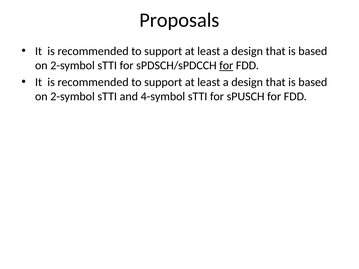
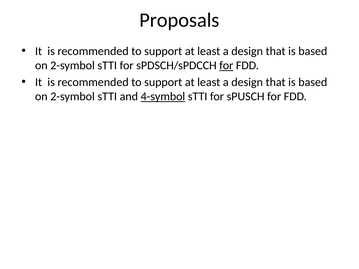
4-symbol underline: none -> present
